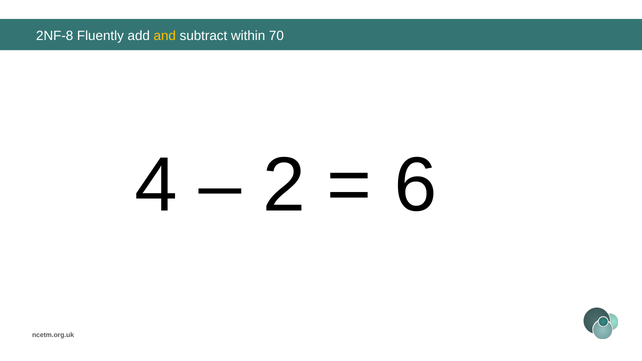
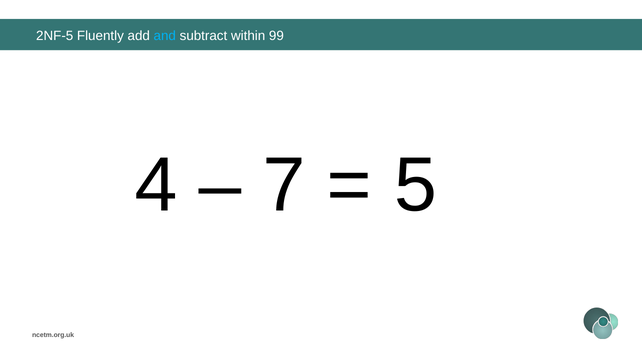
2NF-8: 2NF-8 -> 2NF-5
and colour: yellow -> light blue
70: 70 -> 99
2: 2 -> 7
6: 6 -> 5
